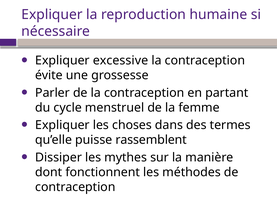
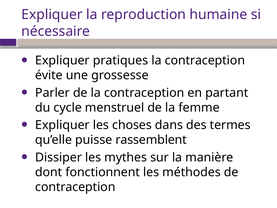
excessive: excessive -> pratiques
